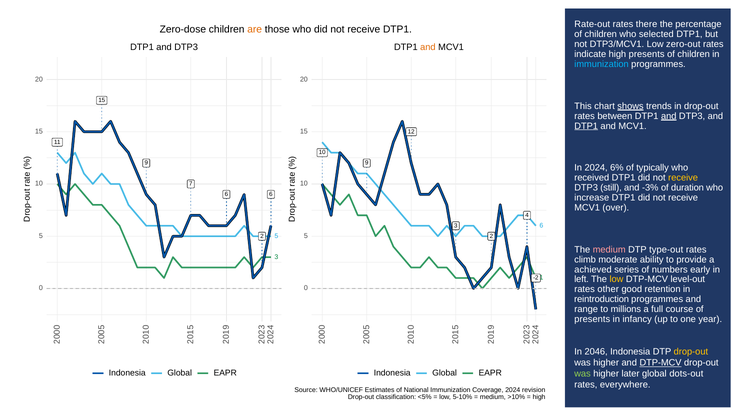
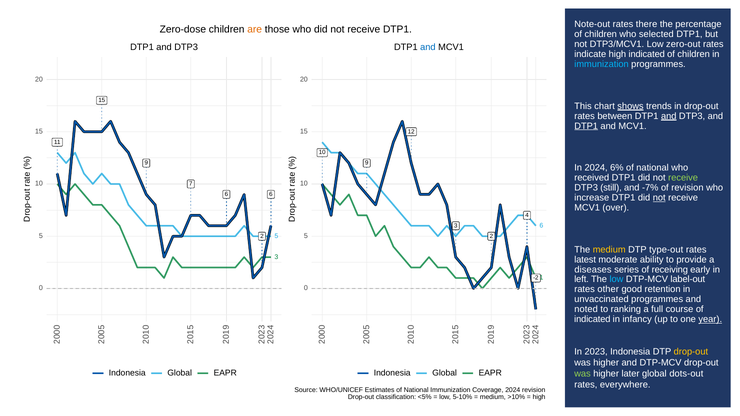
Rate-out: Rate-out -> Note-out
and at (428, 47) colour: orange -> blue
high presents: presents -> indicated
6% of typically: typically -> national
receive at (683, 178) colour: yellow -> light green
-3%: -3% -> -7%
of duration: duration -> revision
not at (659, 198) underline: none -> present
medium at (609, 250) colour: pink -> yellow
climb: climb -> latest
achieved: achieved -> diseases
numbers: numbers -> receiving
low at (616, 280) colour: yellow -> light blue
level-out: level-out -> label-out
reintroduction: reintroduction -> unvaccinated
range: range -> noted
millions: millions -> ranking
presents at (592, 320): presents -> indicated
year underline: none -> present
2046: 2046 -> 2023
DTP-MCV at (661, 363) underline: present -> none
